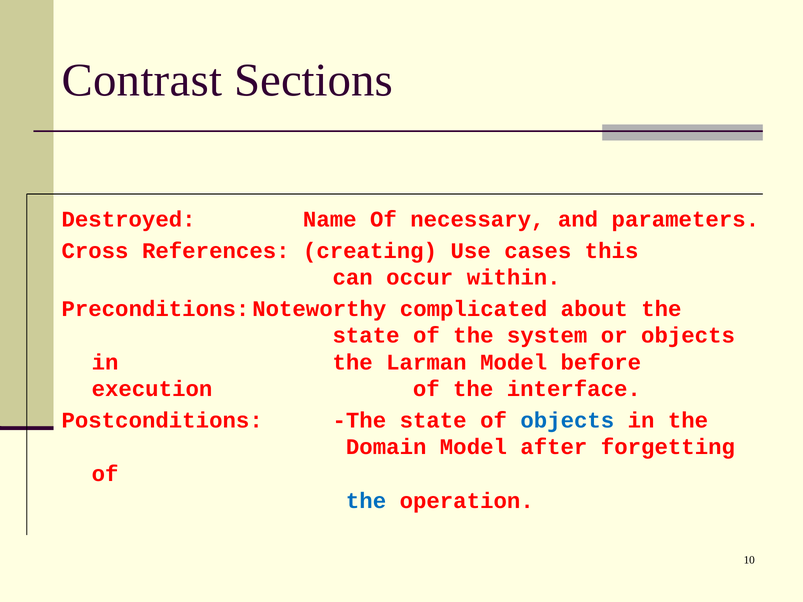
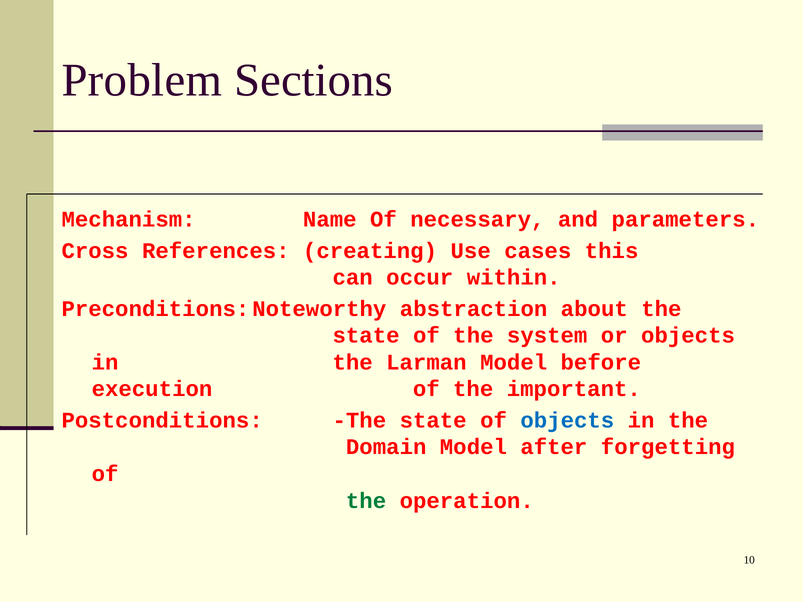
Contrast: Contrast -> Problem
Destroyed: Destroyed -> Mechanism
complicated: complicated -> abstraction
interface: interface -> important
the at (366, 501) colour: blue -> green
